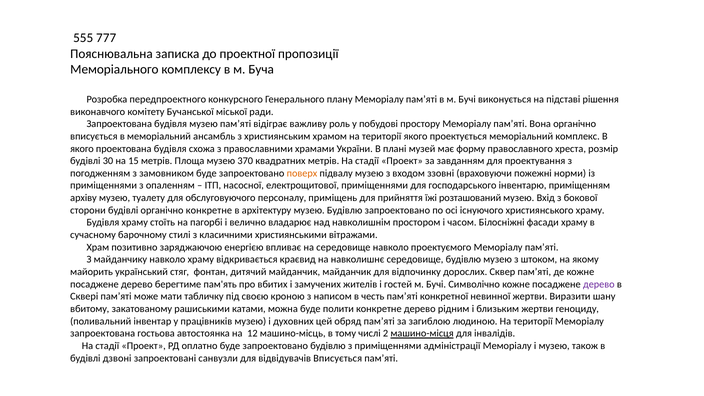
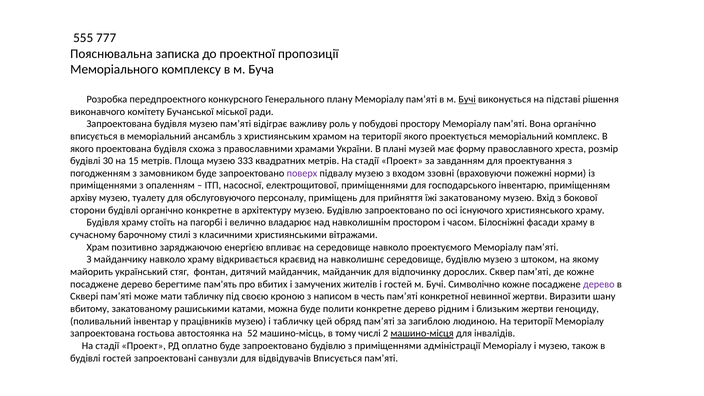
Бучі at (467, 99) underline: none -> present
370: 370 -> 333
поверх colour: orange -> purple
їжі розташований: розташований -> закатованому
і духовних: духовних -> табличку
12: 12 -> 52
будівлі дзвоні: дзвоні -> гостей
